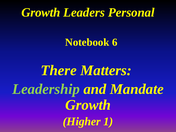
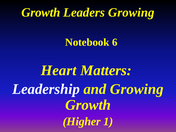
Leaders Personal: Personal -> Growing
There: There -> Heart
Leadership colour: light green -> white
and Mandate: Mandate -> Growing
